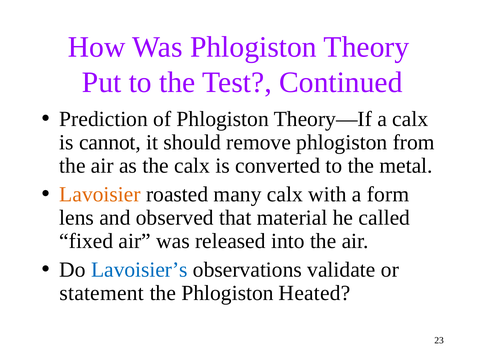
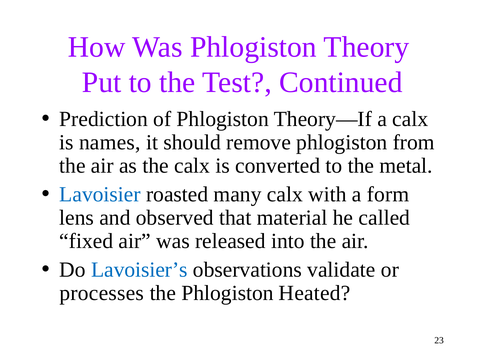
cannot: cannot -> names
Lavoisier colour: orange -> blue
statement: statement -> processes
